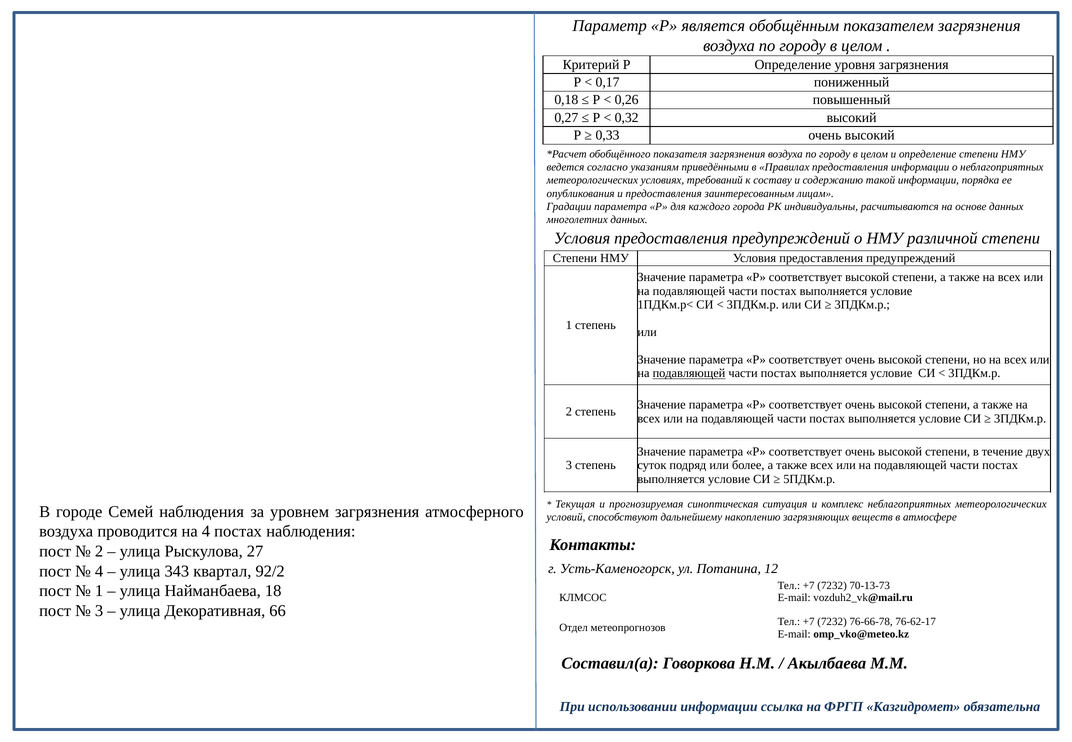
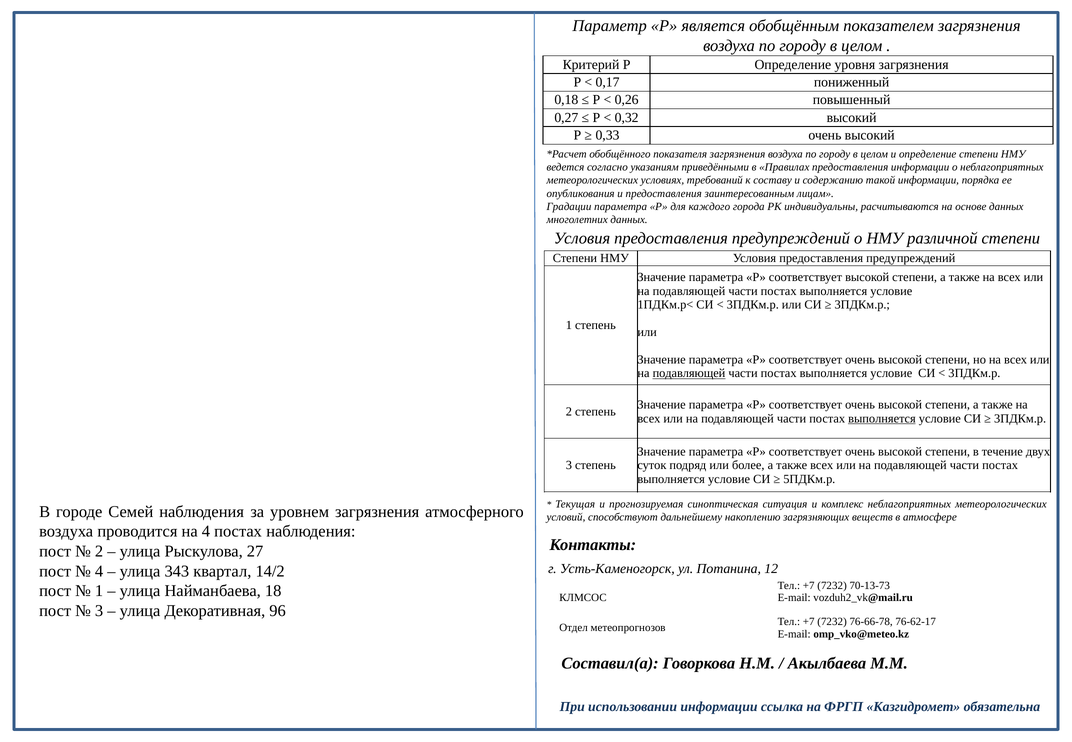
выполняется at (882, 419) underline: none -> present
92/2: 92/2 -> 14/2
66: 66 -> 96
